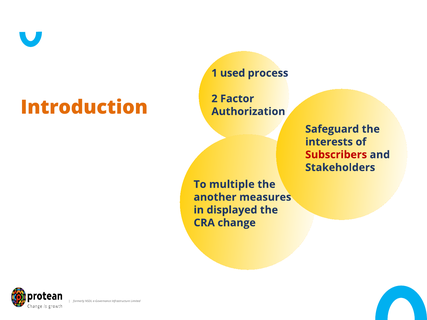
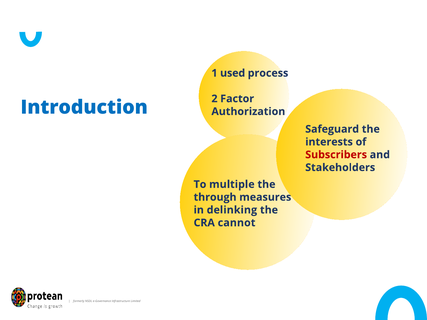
Introduction colour: orange -> blue
another: another -> through
displayed: displayed -> delinking
change: change -> cannot
